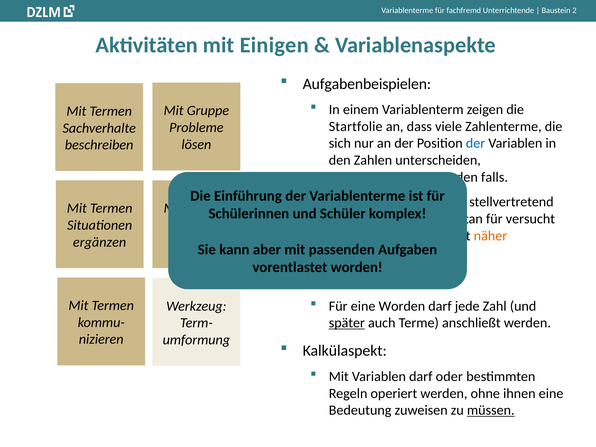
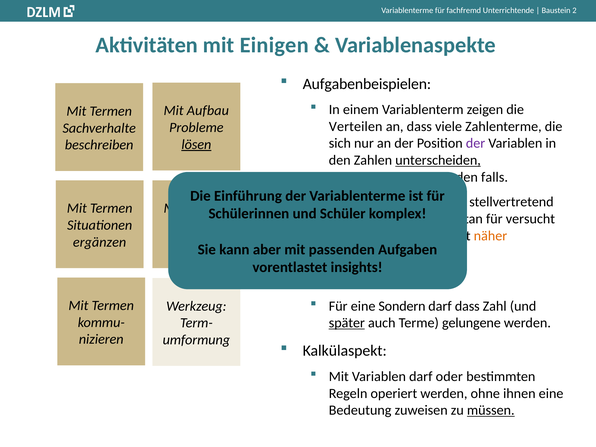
Gruppe: Gruppe -> Aufbau
Startfolie: Startfolie -> Verteilen
der at (476, 143) colour: blue -> purple
lösen underline: none -> present
unterscheiden underline: none -> present
vorentlastet worden: worden -> insights
eine Worden: Worden -> Sondern
darf jede: jede -> dass
anschließt: anschließt -> gelungene
